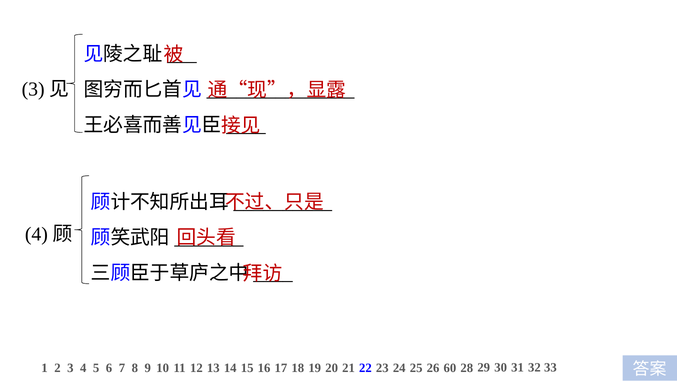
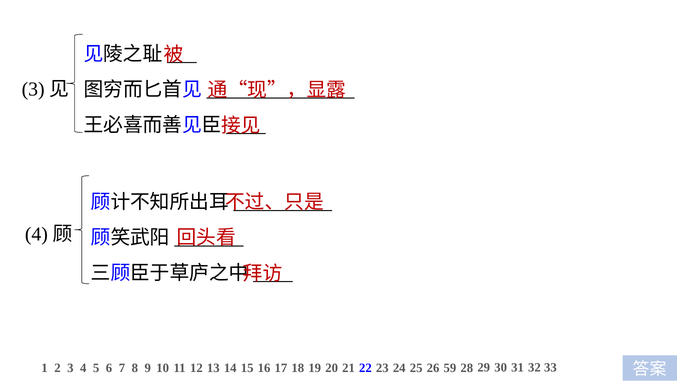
60: 60 -> 59
